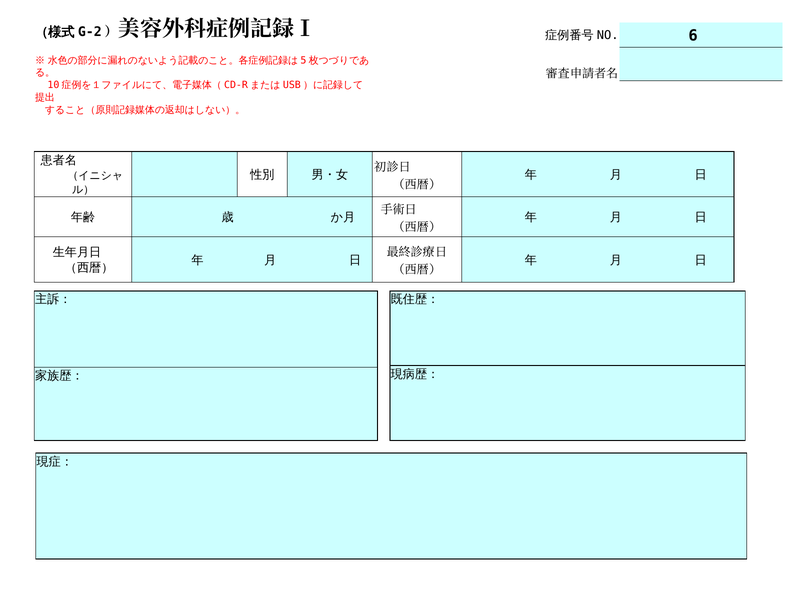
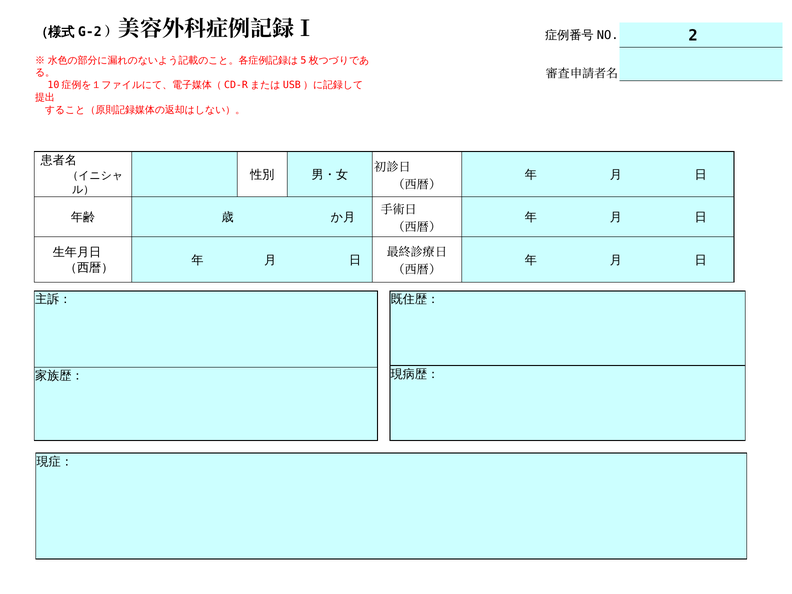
6: 6 -> 2
